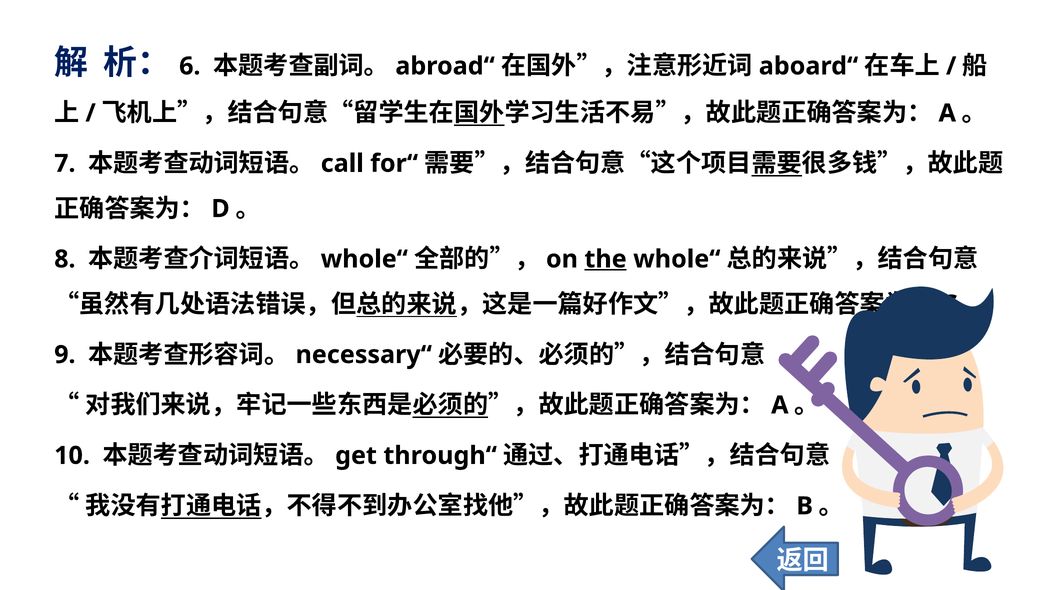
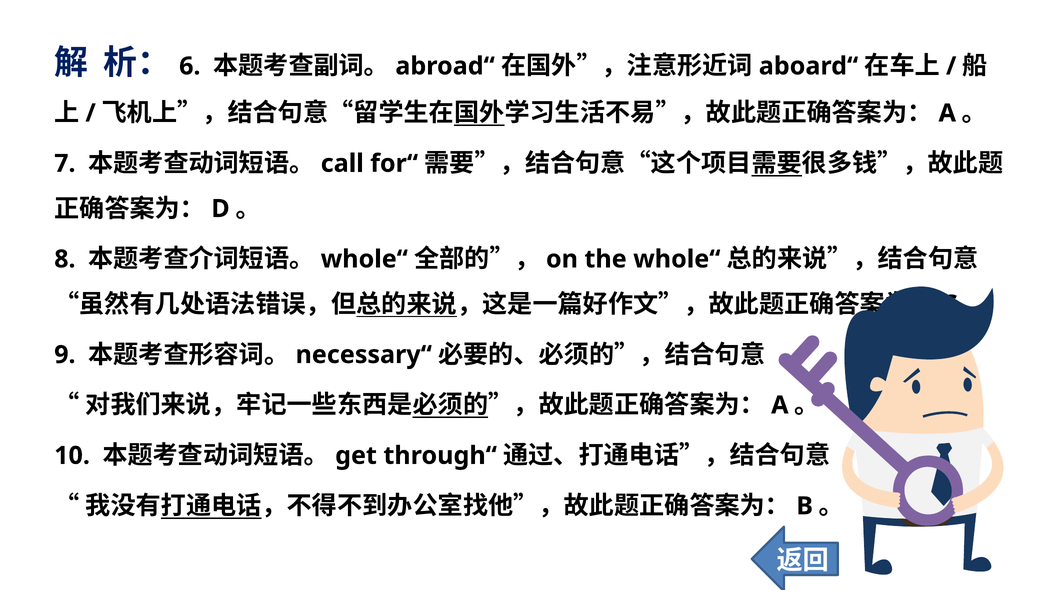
the underline: present -> none
